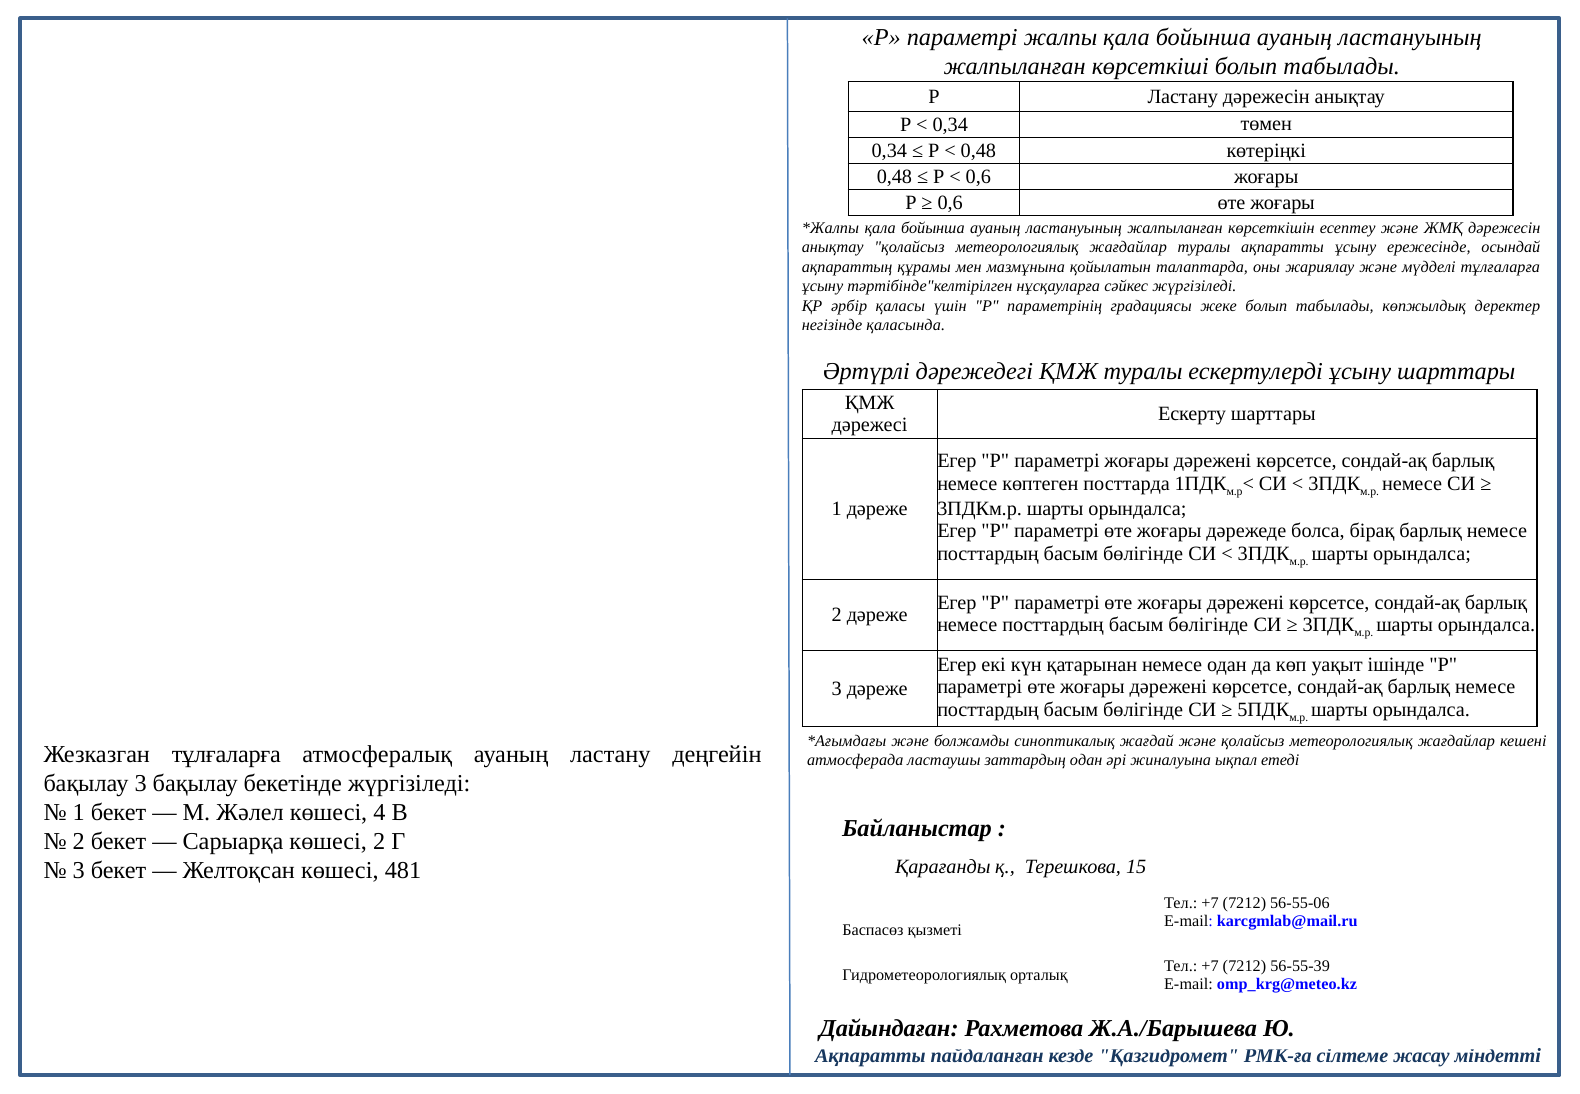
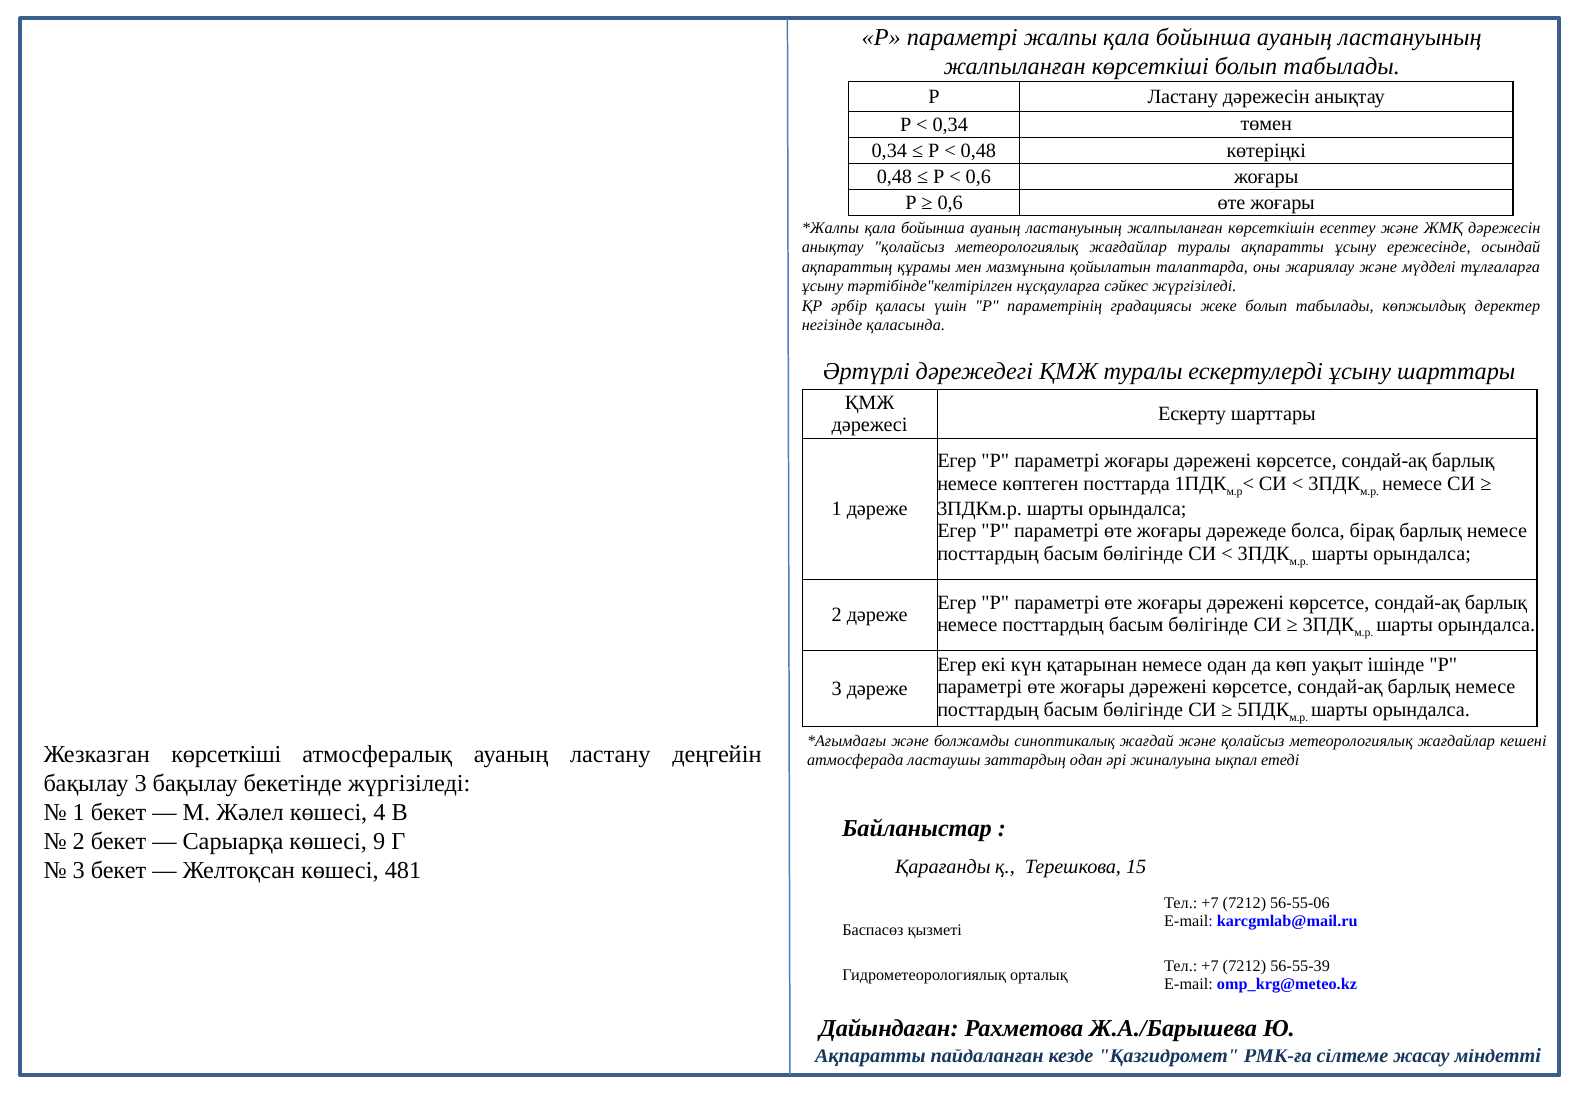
Жезказган тұлғаларға: тұлғаларға -> көрсеткіші
көшесі 2: 2 -> 9
